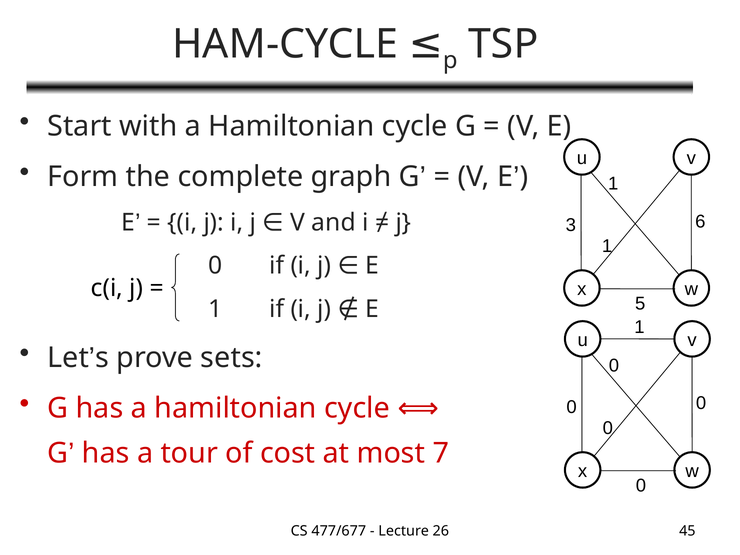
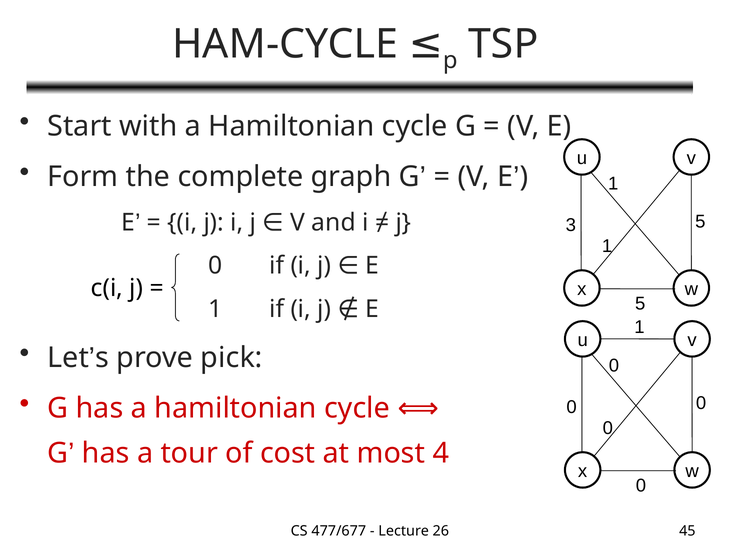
3 6: 6 -> 5
sets: sets -> pick
7: 7 -> 4
